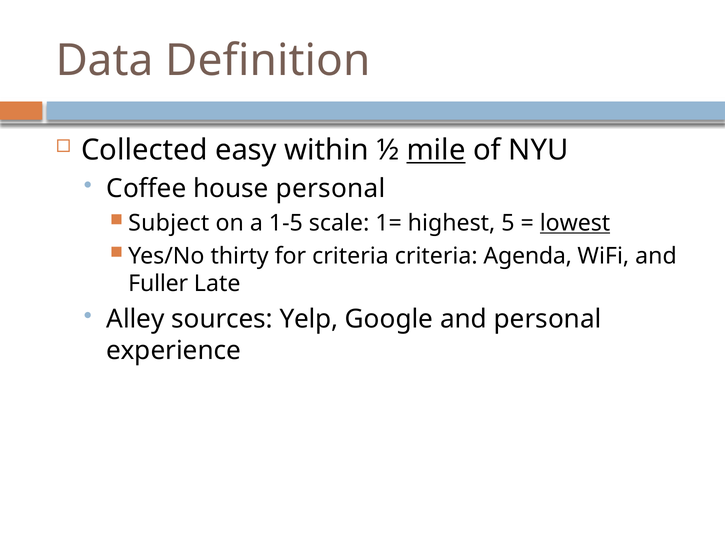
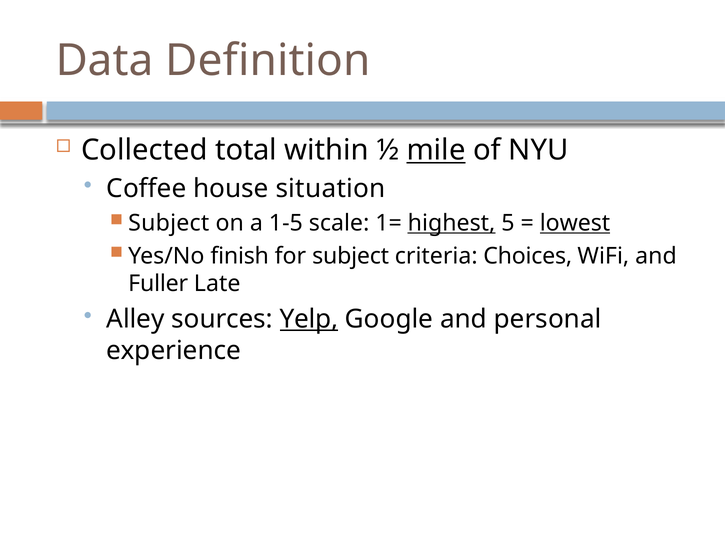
easy: easy -> total
house personal: personal -> situation
highest underline: none -> present
thirty: thirty -> finish
for criteria: criteria -> subject
Agenda: Agenda -> Choices
Yelp underline: none -> present
